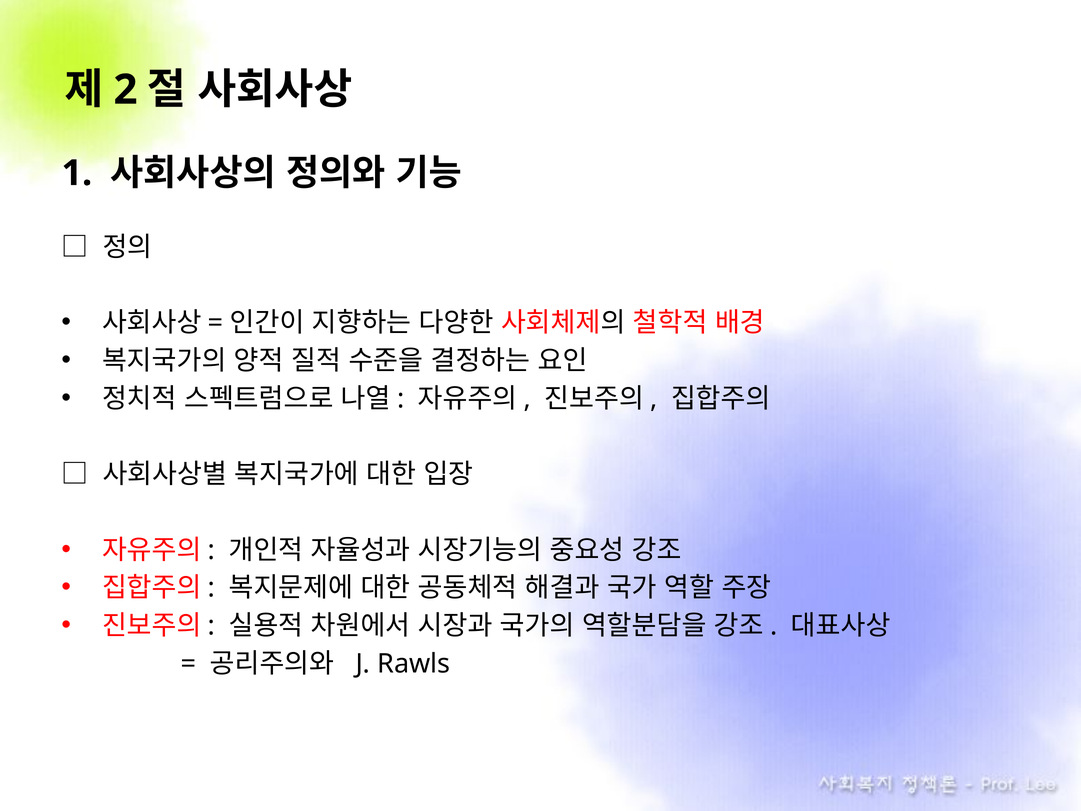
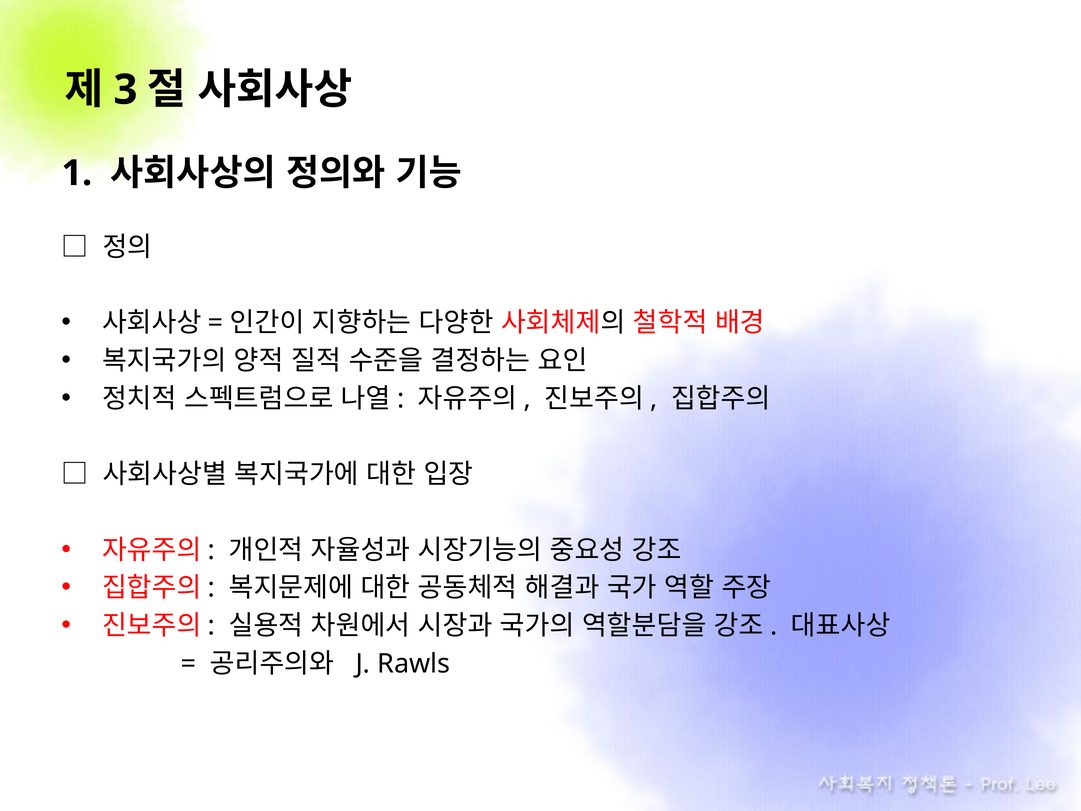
2: 2 -> 3
